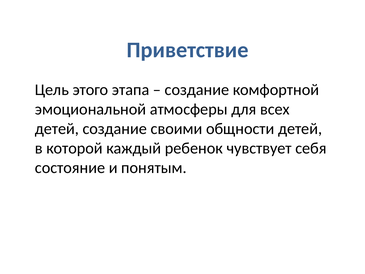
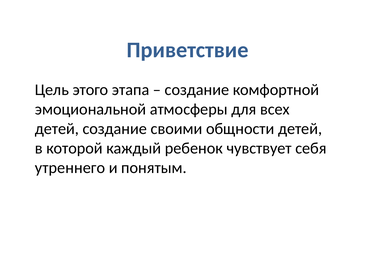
состояние: состояние -> утреннего
